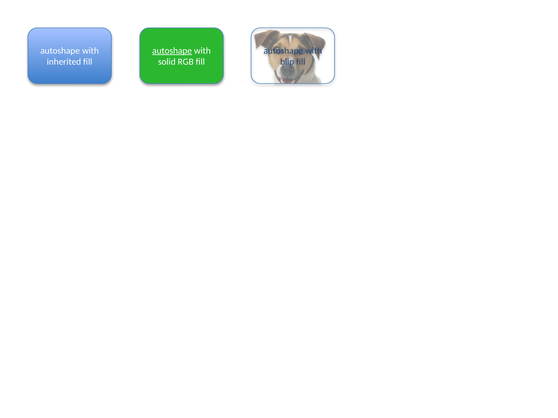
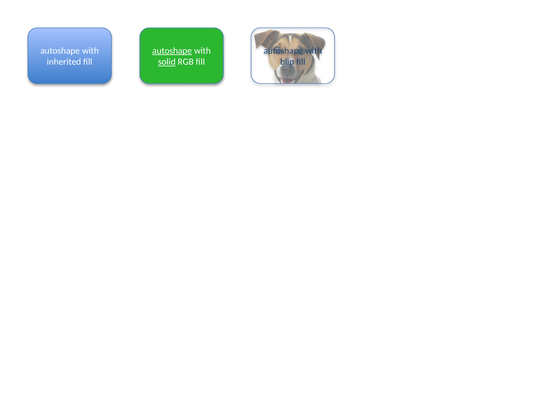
solid underline: none -> present
